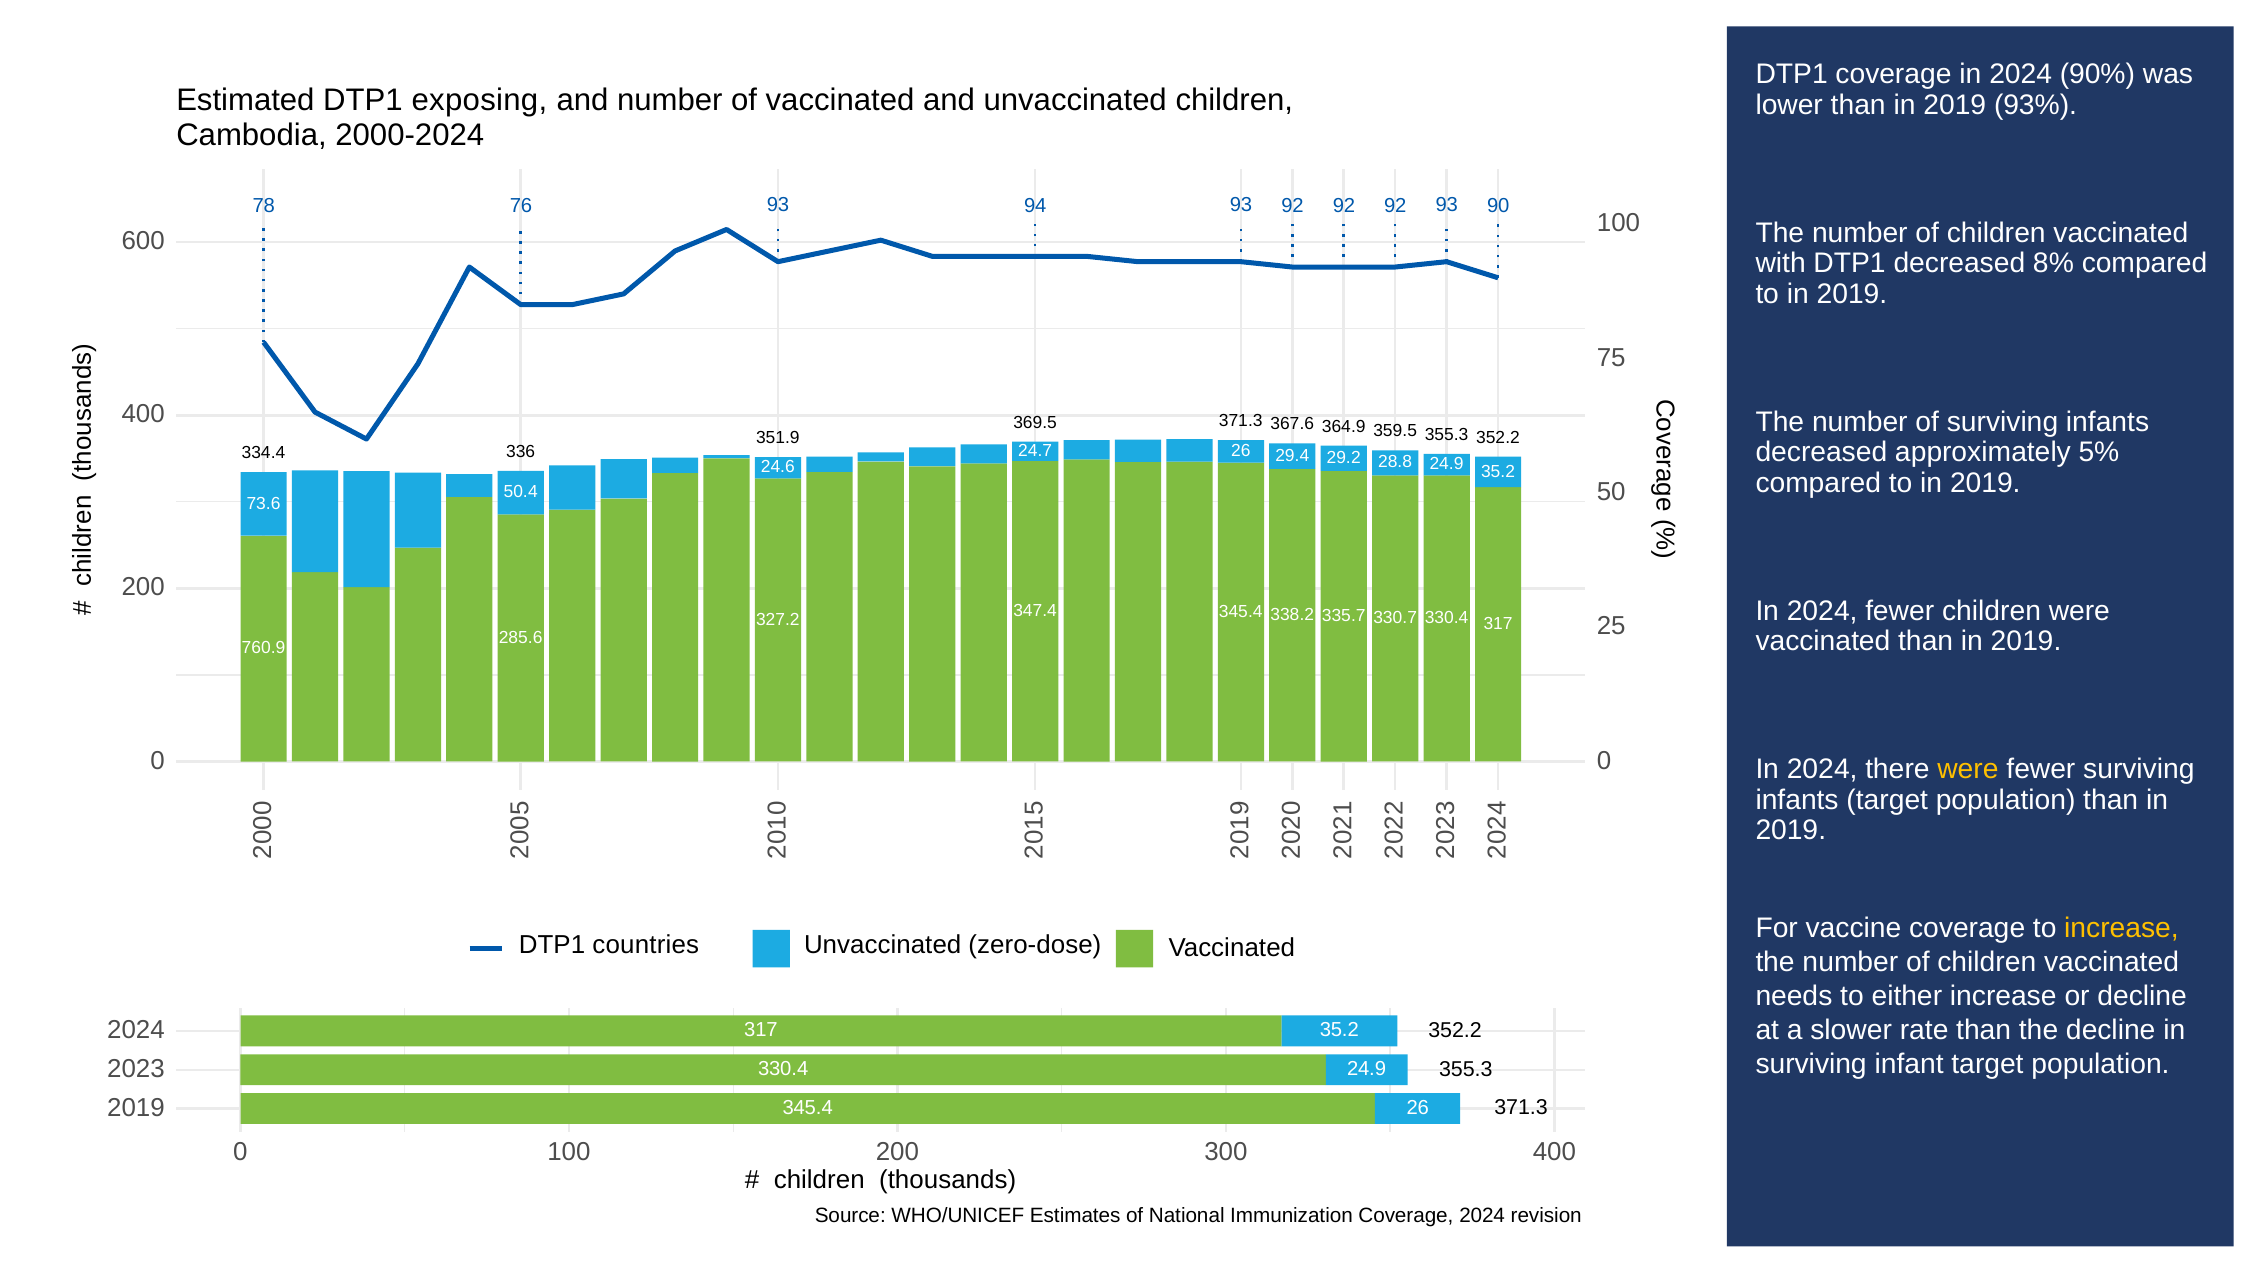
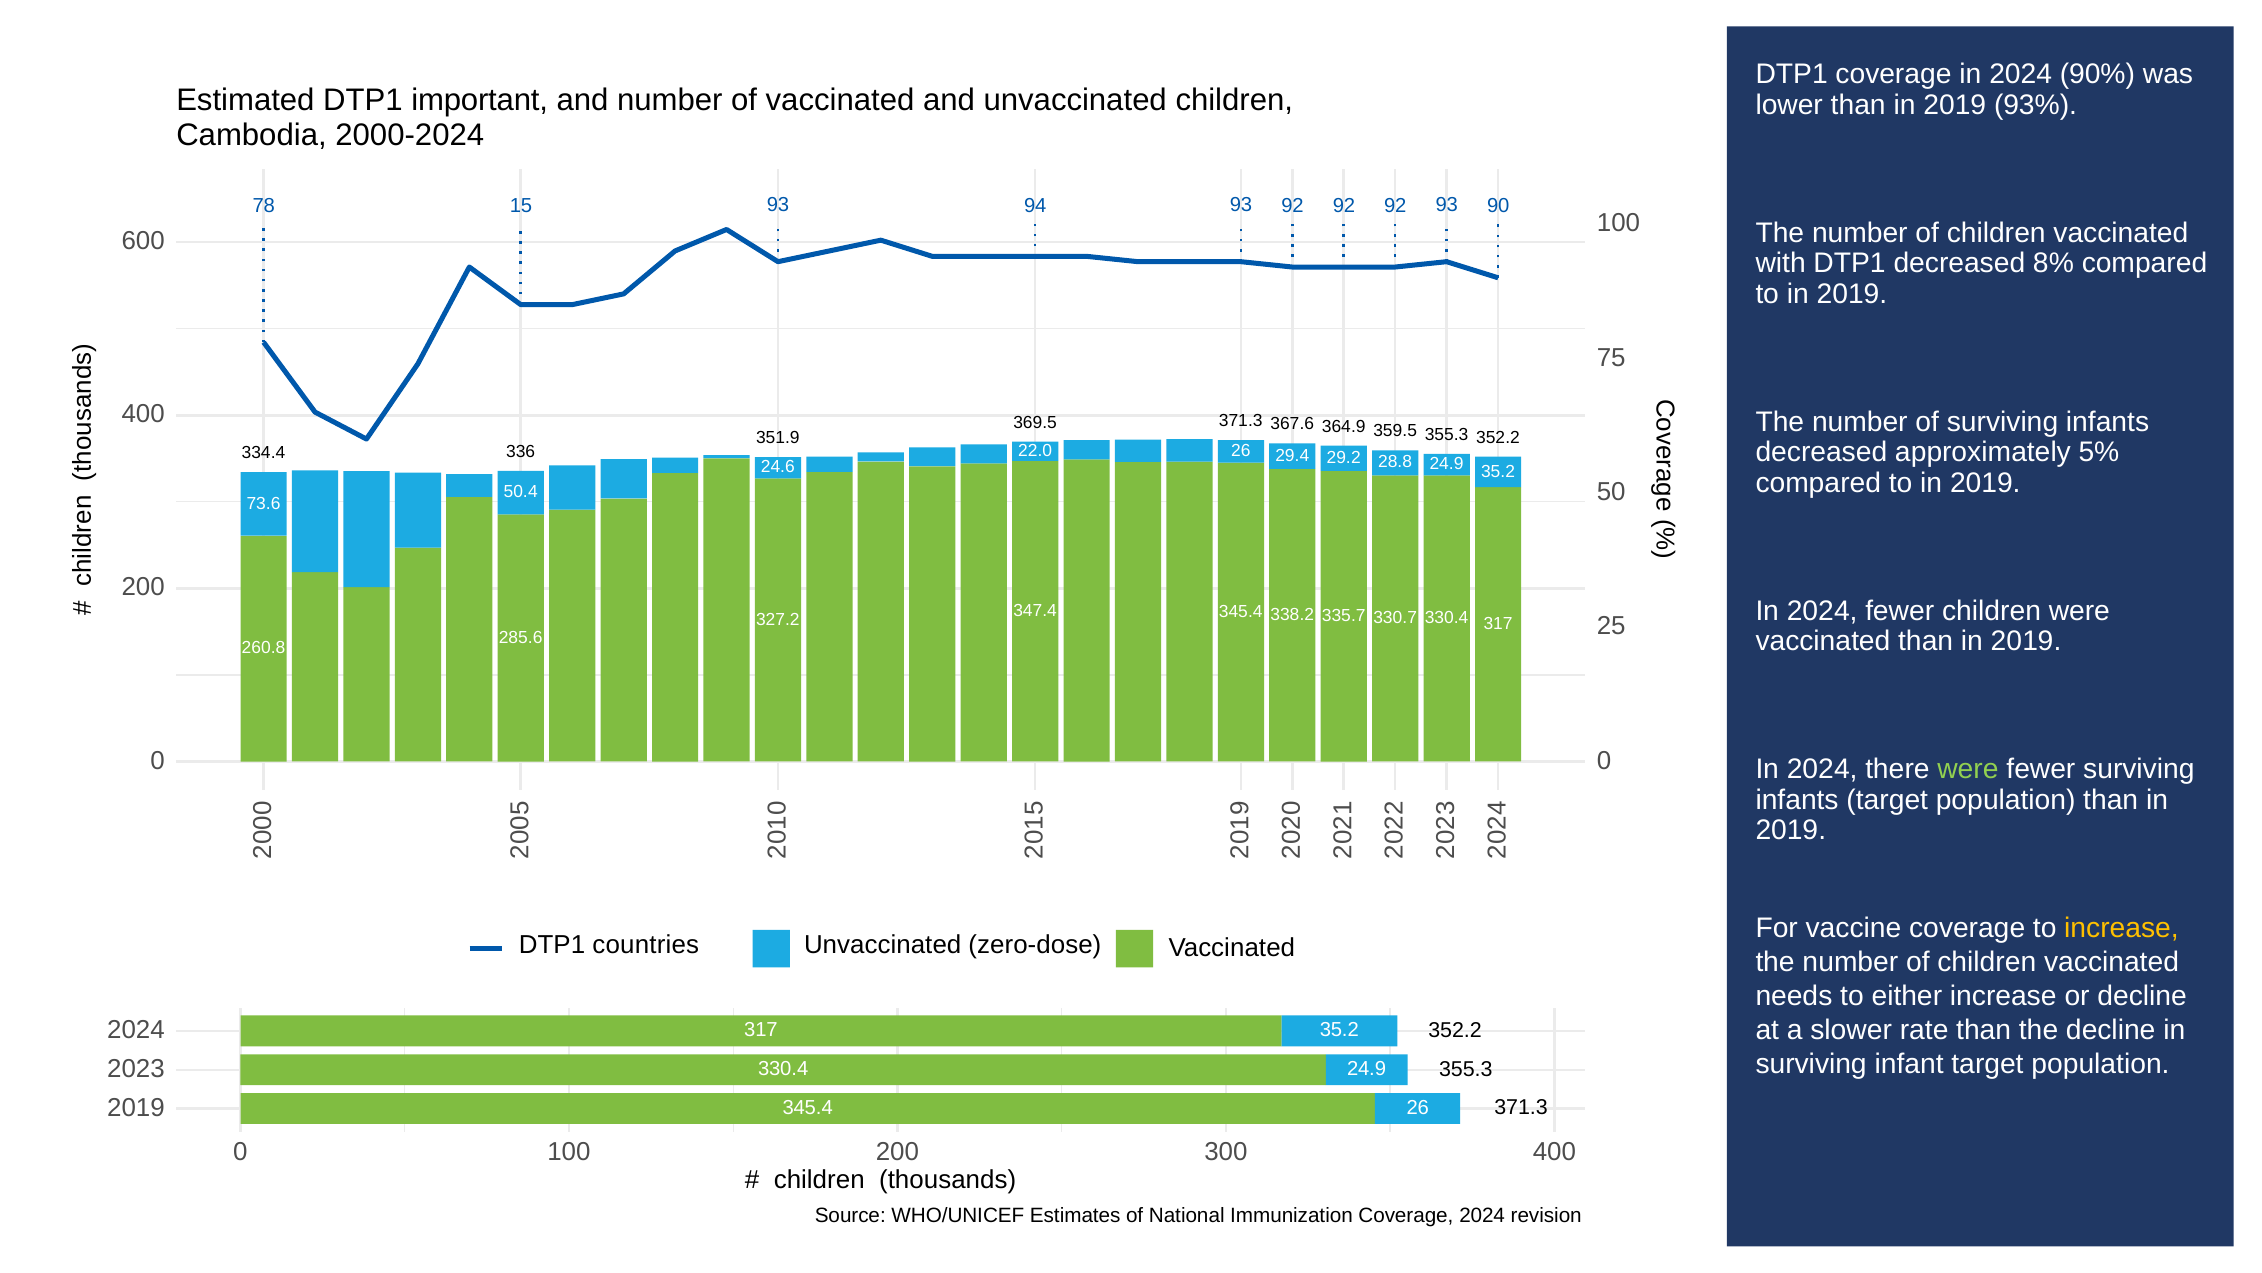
exposing: exposing -> important
76: 76 -> 15
24.7: 24.7 -> 22.0
760.9: 760.9 -> 260.8
were at (1968, 769) colour: yellow -> light green
